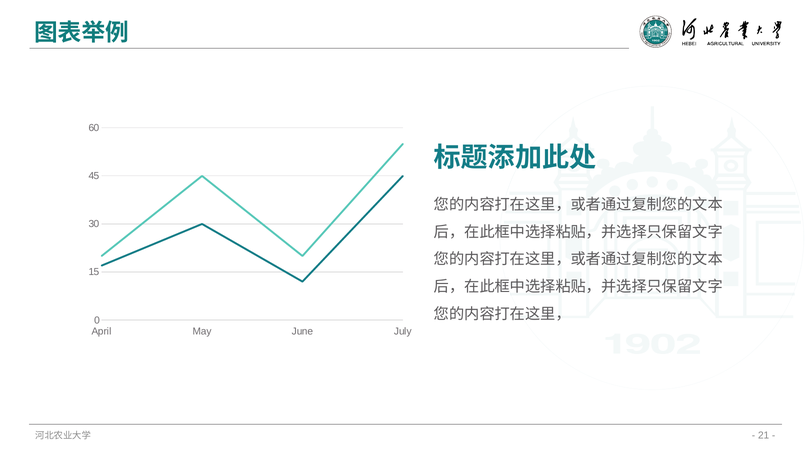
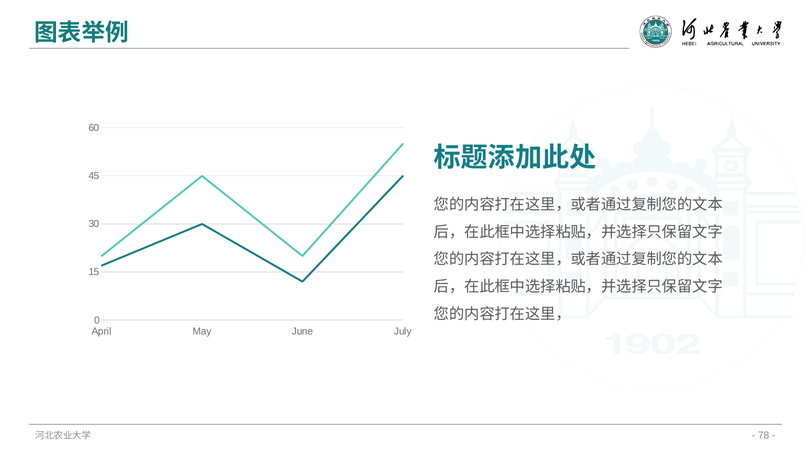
21: 21 -> 78
